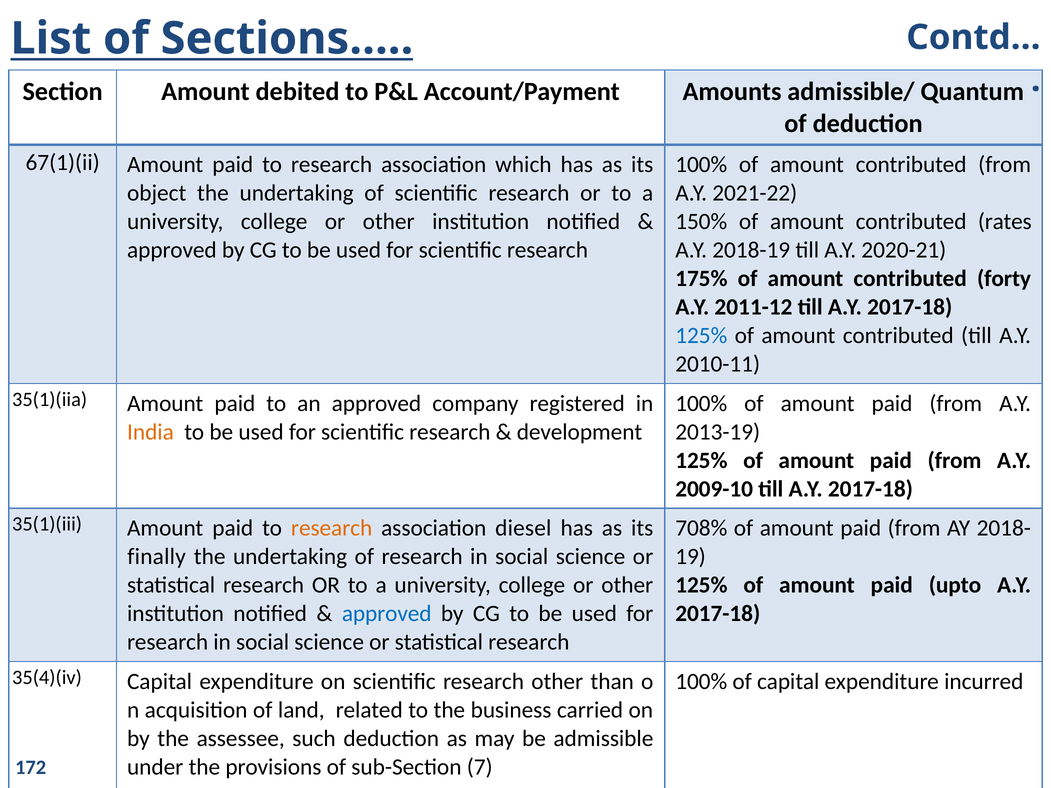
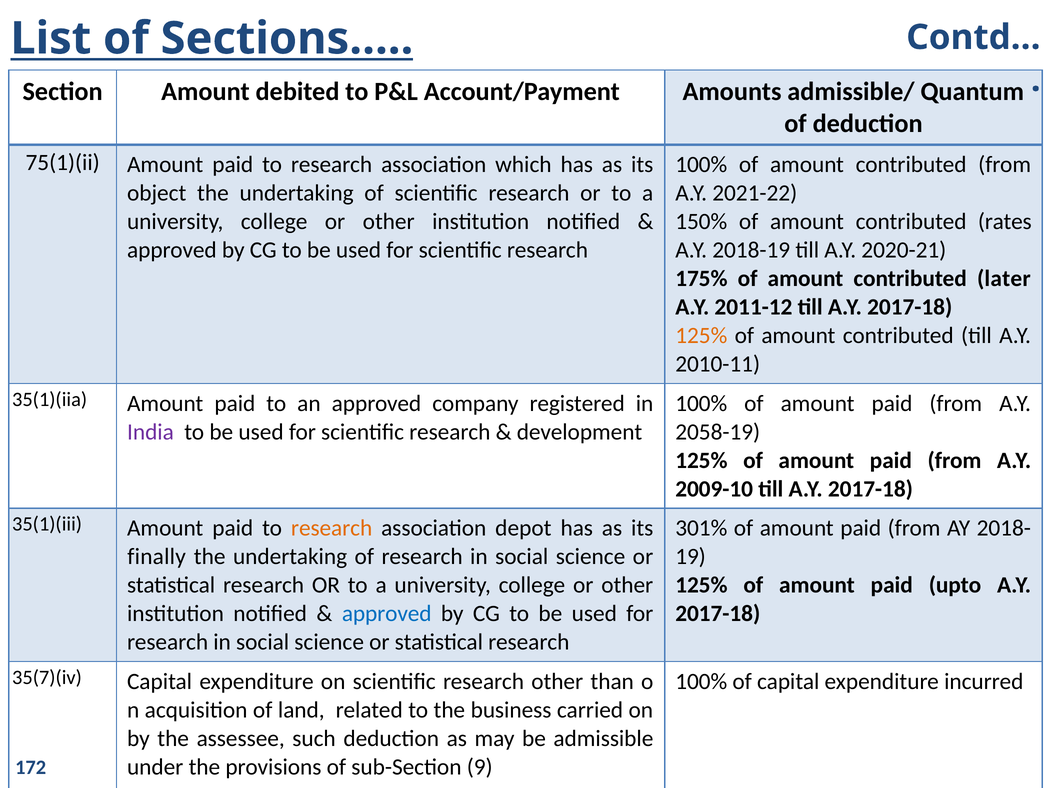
67(1)(ii: 67(1)(ii -> 75(1)(ii
forty: forty -> later
125% at (701, 336) colour: blue -> orange
India colour: orange -> purple
2013-19: 2013-19 -> 2058-19
diesel: diesel -> depot
708%: 708% -> 301%
35(4)(iv: 35(4)(iv -> 35(7)(iv
7: 7 -> 9
